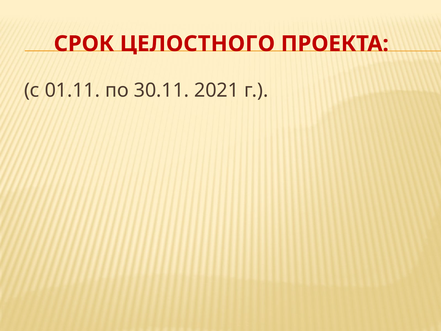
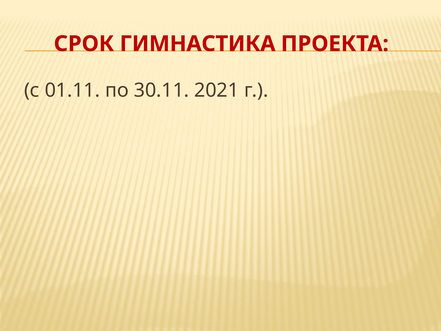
ЦЕЛОСТНОГО: ЦЕЛОСТНОГО -> ГИМНАСТИКА
